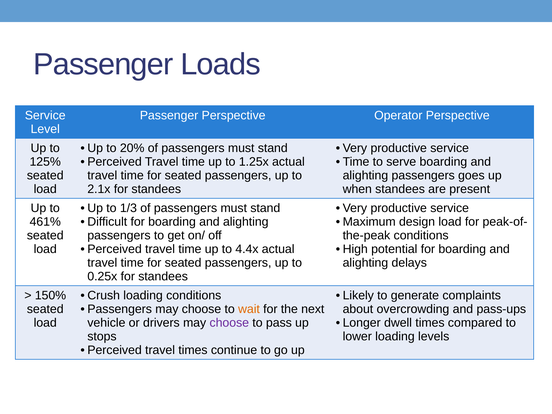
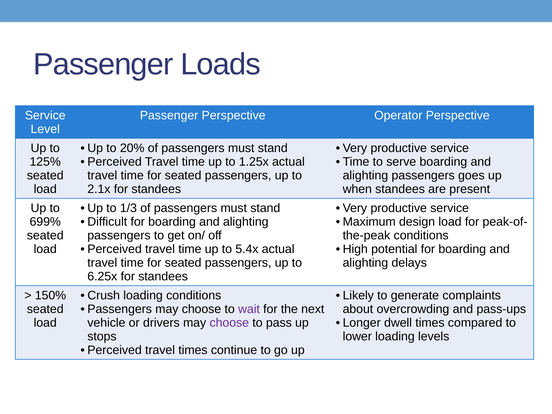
461%: 461% -> 699%
4.4x: 4.4x -> 5.4x
0.25x: 0.25x -> 6.25x
wait colour: orange -> purple
